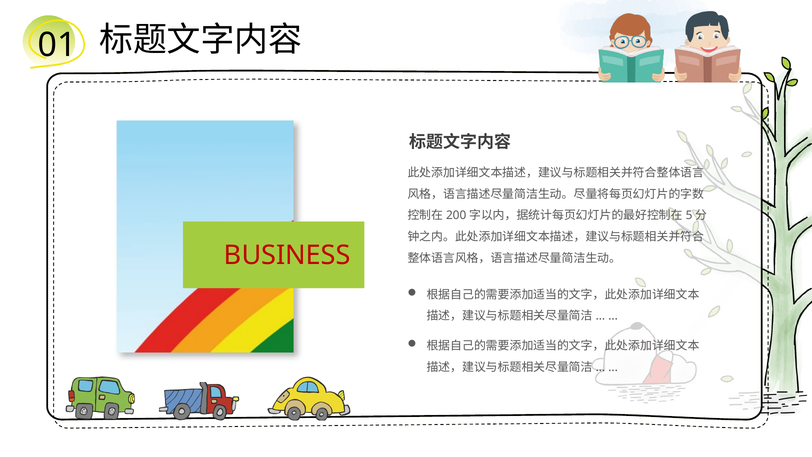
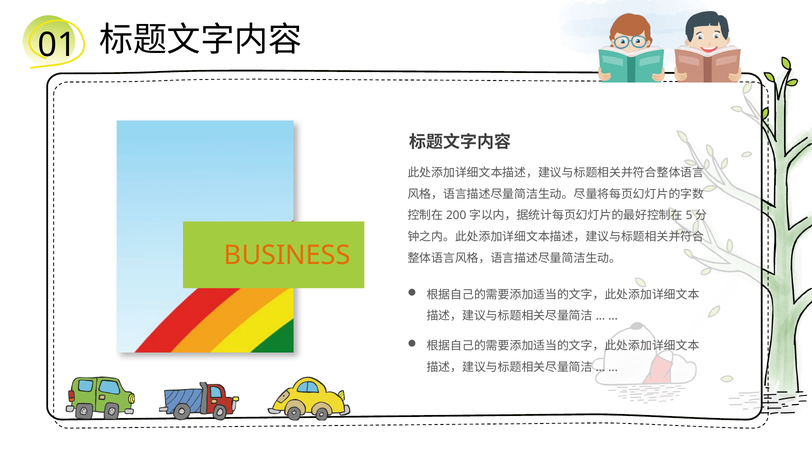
BUSINESS colour: red -> orange
